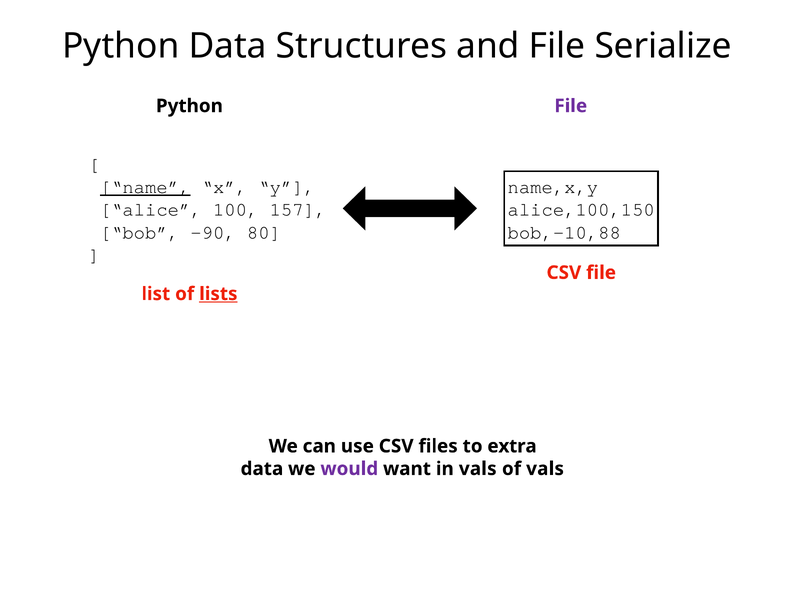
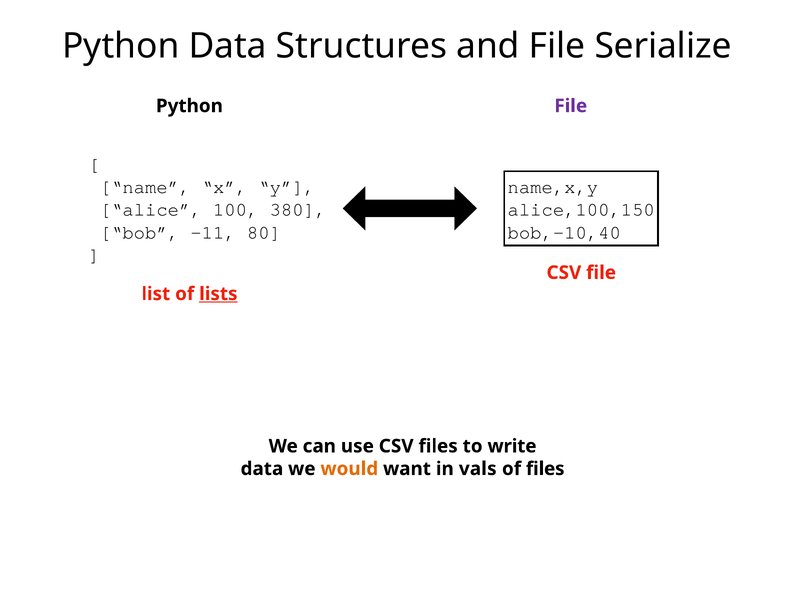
name underline: present -> none
157: 157 -> 380
-90: -90 -> -11
bob,-10,88: bob,-10,88 -> bob,-10,40
extra: extra -> write
would colour: purple -> orange
of vals: vals -> files
